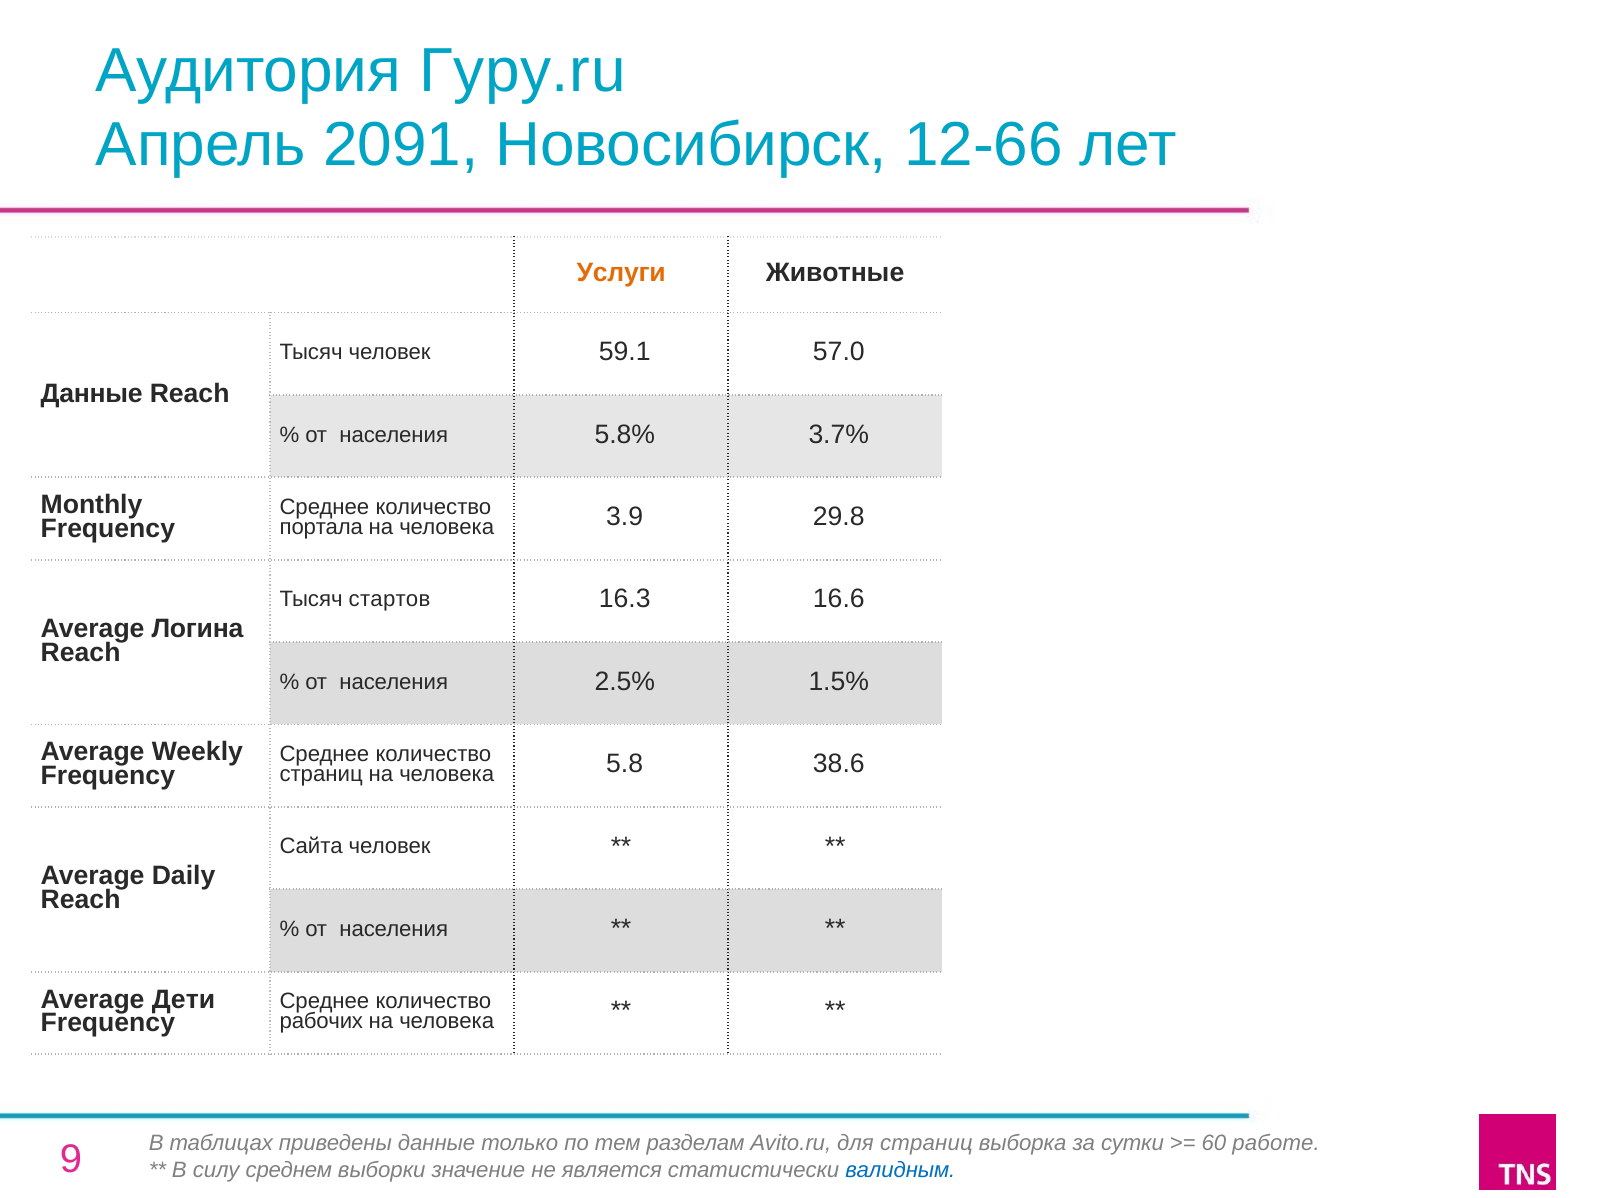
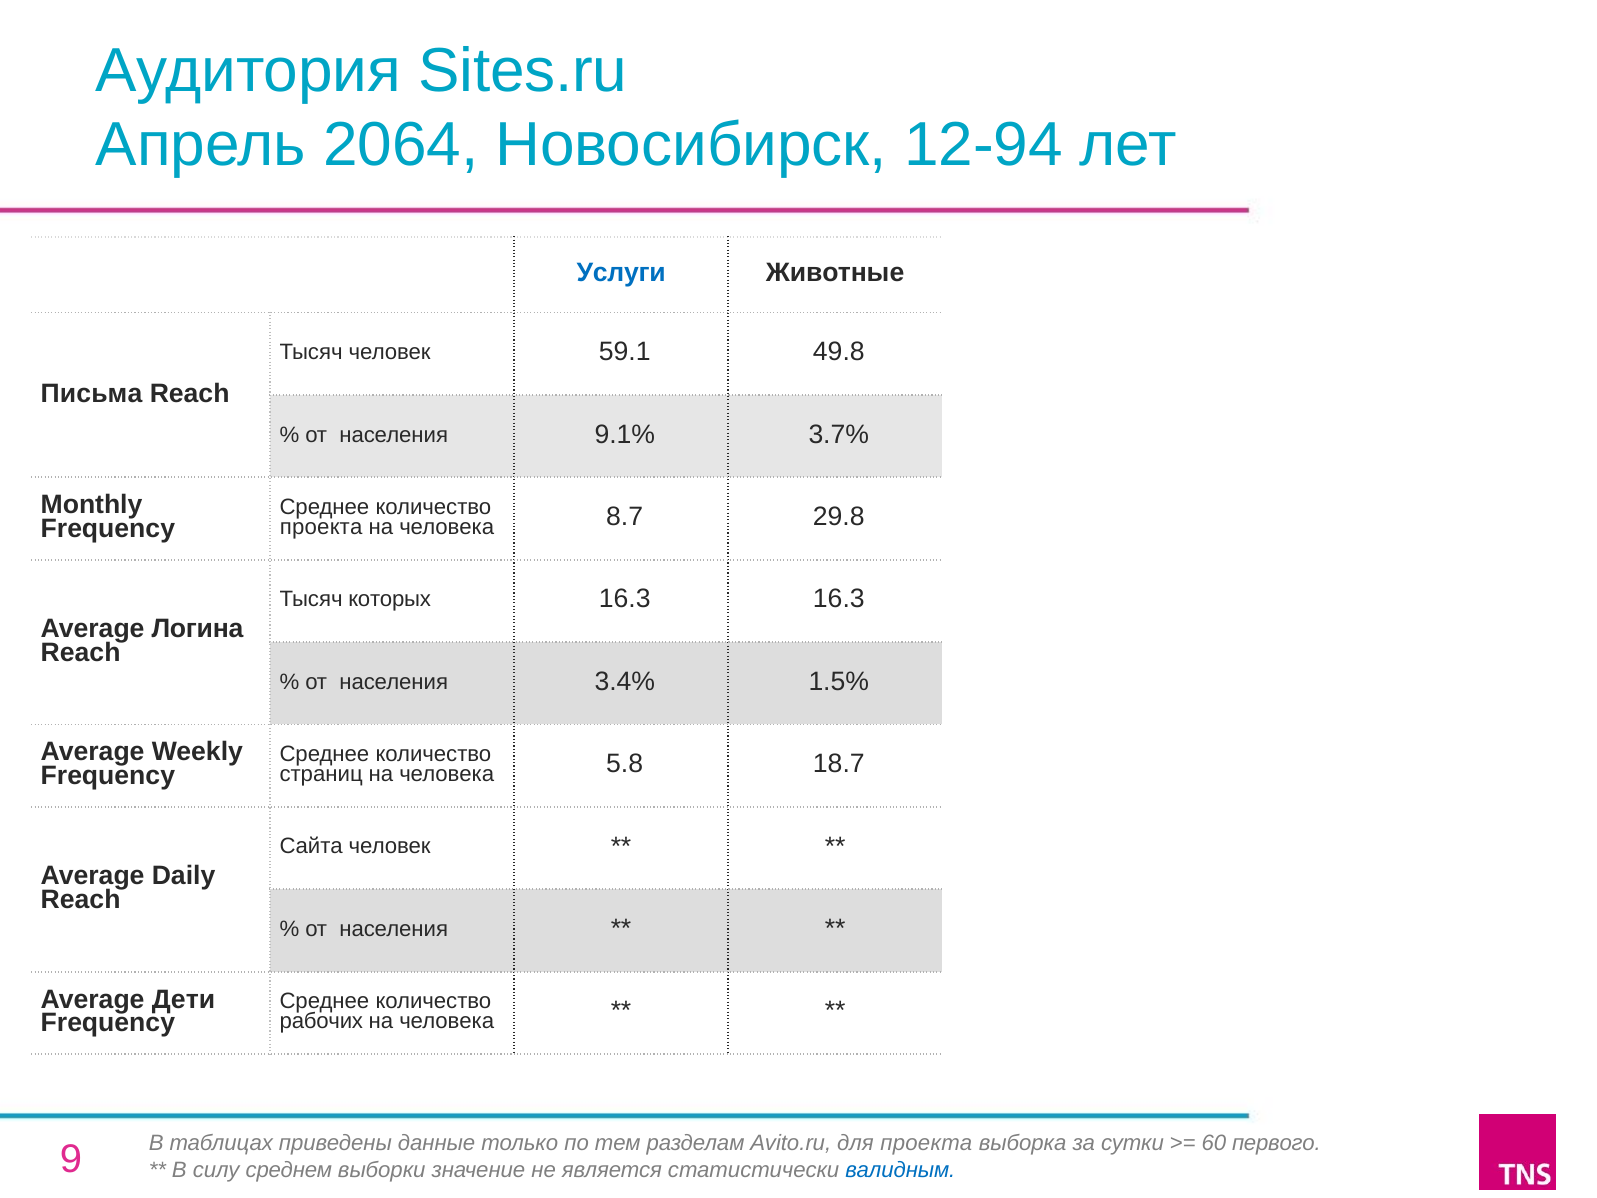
Гуру.ru: Гуру.ru -> Sites.ru
2091: 2091 -> 2064
12-66: 12-66 -> 12-94
Услуги colour: orange -> blue
57.0: 57.0 -> 49.8
Данные at (92, 393): Данные -> Письма
5.8%: 5.8% -> 9.1%
портала at (321, 527): портала -> проекта
3.9: 3.9 -> 8.7
стартов: стартов -> которых
16.3 16.6: 16.6 -> 16.3
2.5%: 2.5% -> 3.4%
38.6: 38.6 -> 18.7
для страниц: страниц -> проекта
работе: работе -> первого
